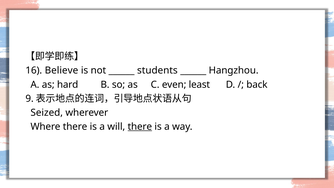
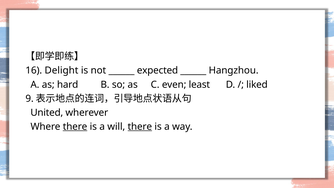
Believe: Believe -> Delight
students: students -> expected
back: back -> liked
Seized: Seized -> United
there at (75, 126) underline: none -> present
